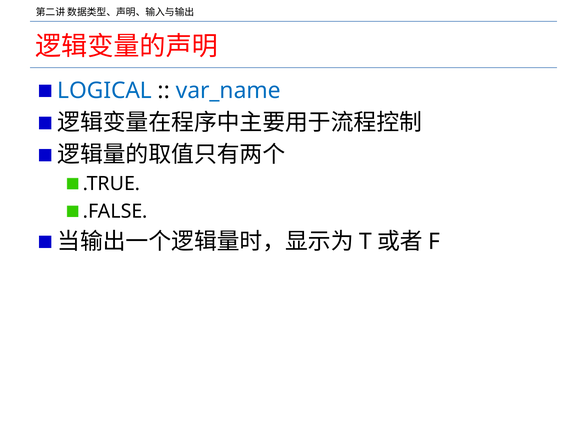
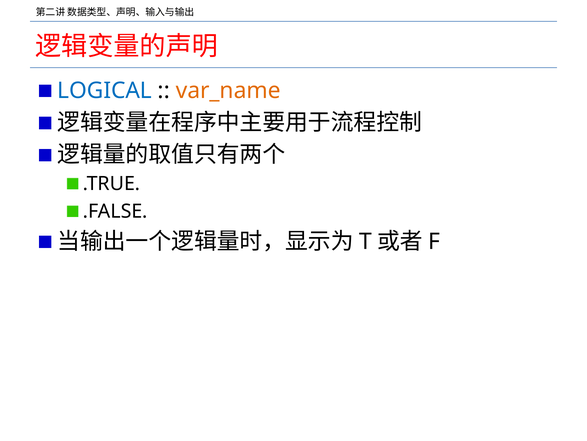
var_name colour: blue -> orange
